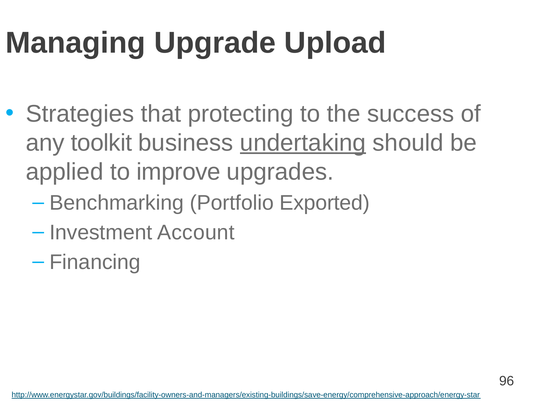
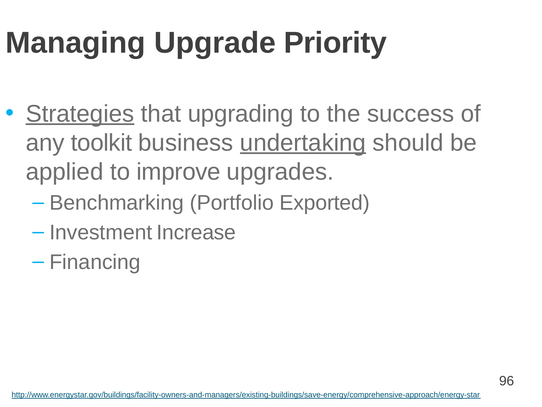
Upload: Upload -> Priority
Strategies underline: none -> present
protecting: protecting -> upgrading
Account: Account -> Increase
